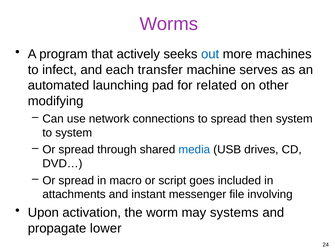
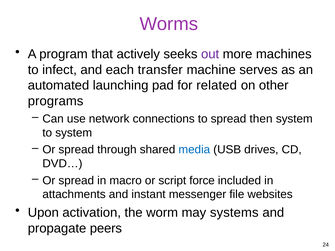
out colour: blue -> purple
modifying: modifying -> programs
goes: goes -> force
involving: involving -> websites
lower: lower -> peers
